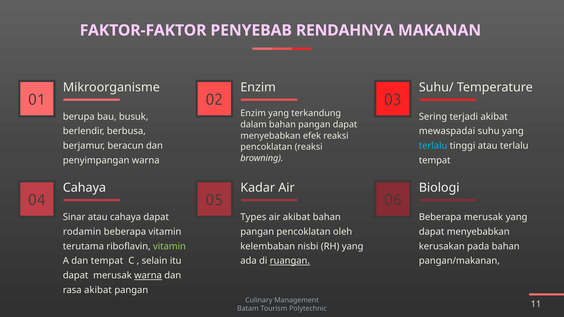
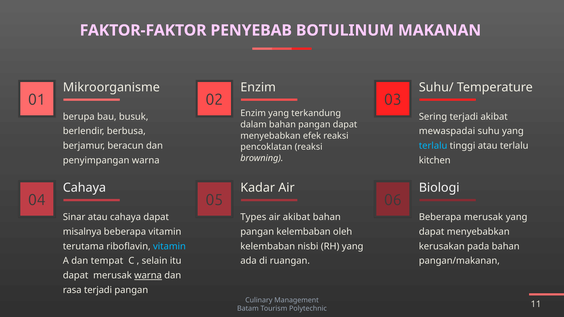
RENDAHNYA: RENDAHNYA -> BOTULINUM
tempat at (435, 161): tempat -> kitchen
rodamin: rodamin -> misalnya
pangan pencoklatan: pencoklatan -> kelembaban
vitamin at (169, 246) colour: light green -> light blue
ruangan underline: present -> none
rasa akibat: akibat -> terjadi
